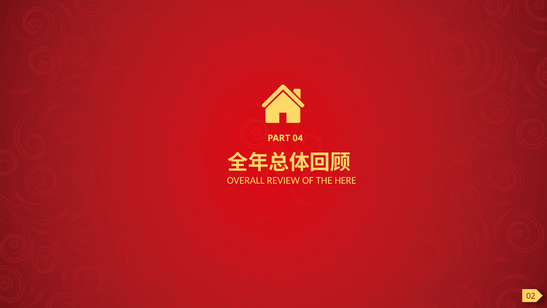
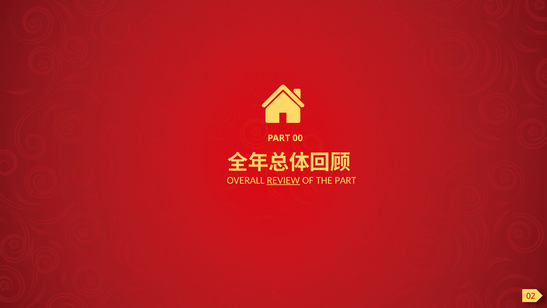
04: 04 -> 00
REVIEW underline: none -> present
THE HERE: HERE -> PART
